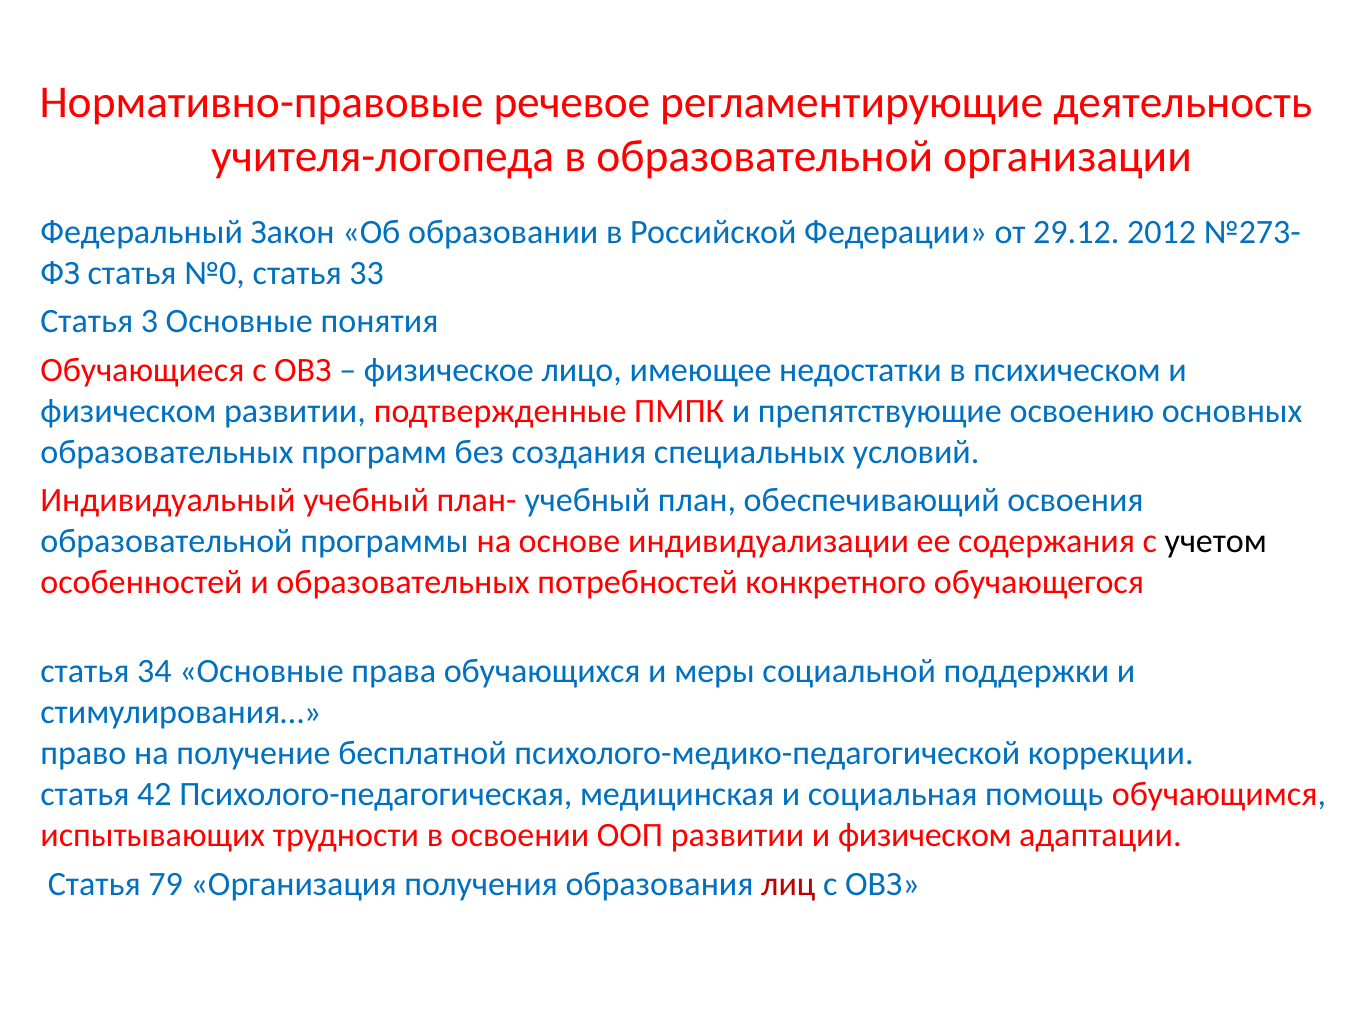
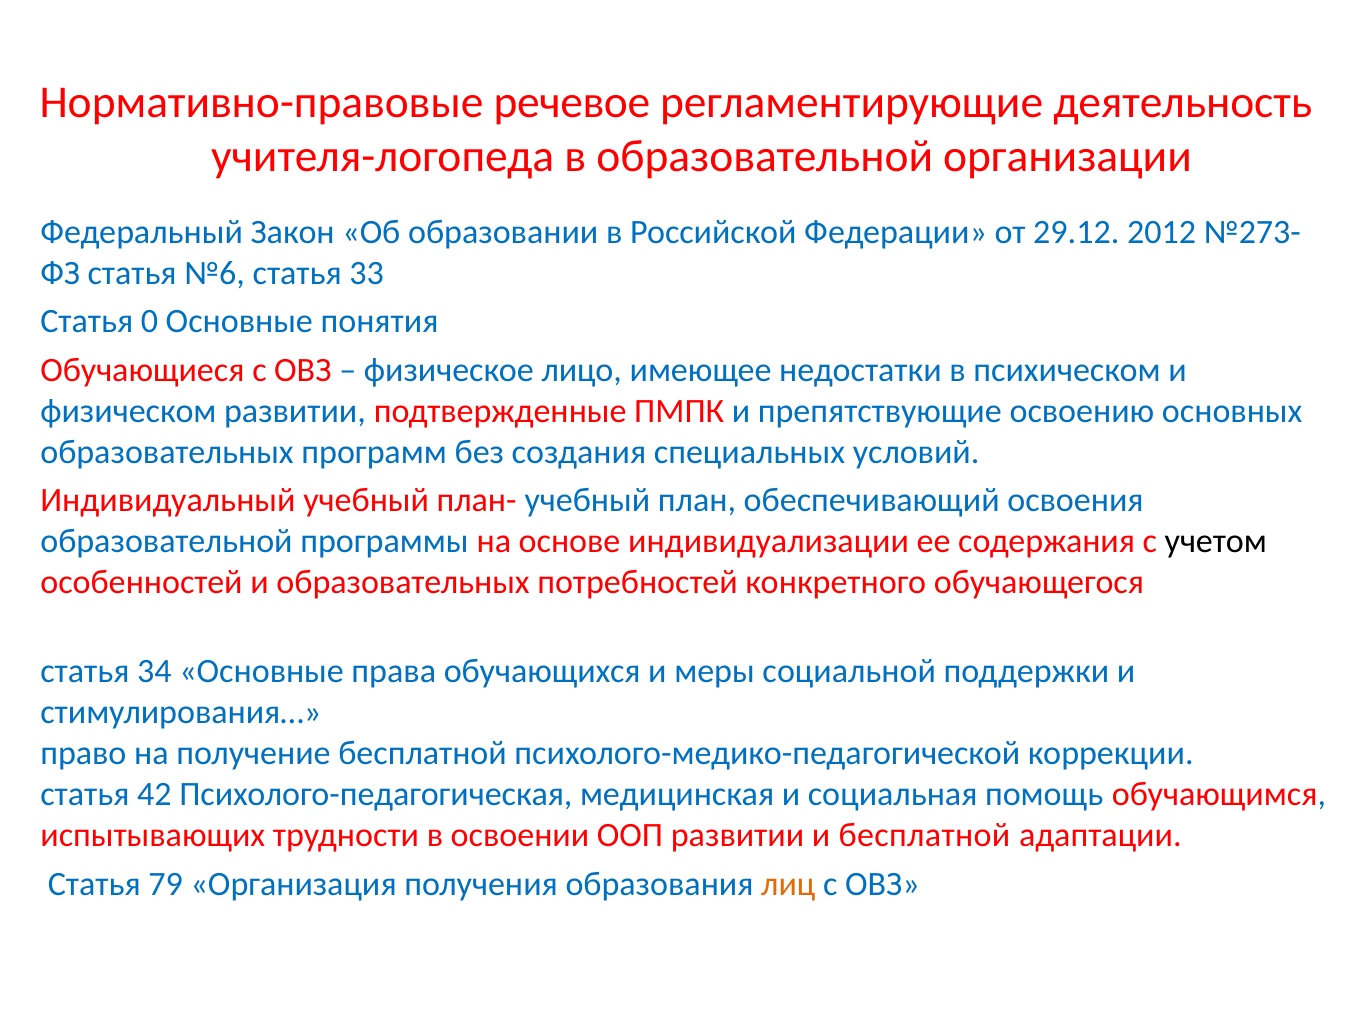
№0: №0 -> №6
3: 3 -> 0
развитии и физическом: физическом -> бесплатной
лиц colour: red -> orange
